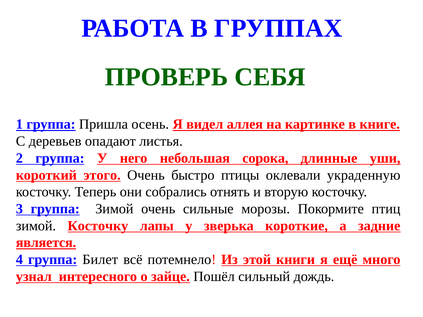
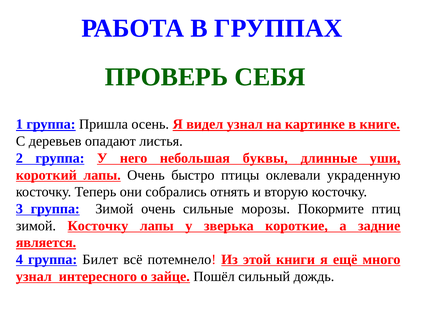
видел аллея: аллея -> узнал
сорока: сорока -> буквы
короткий этого: этого -> лапы
